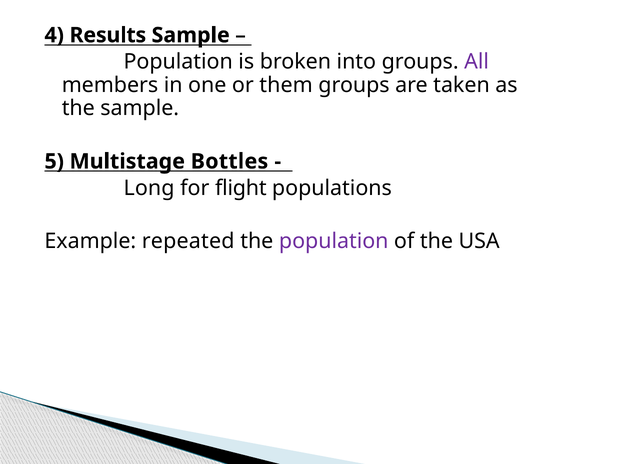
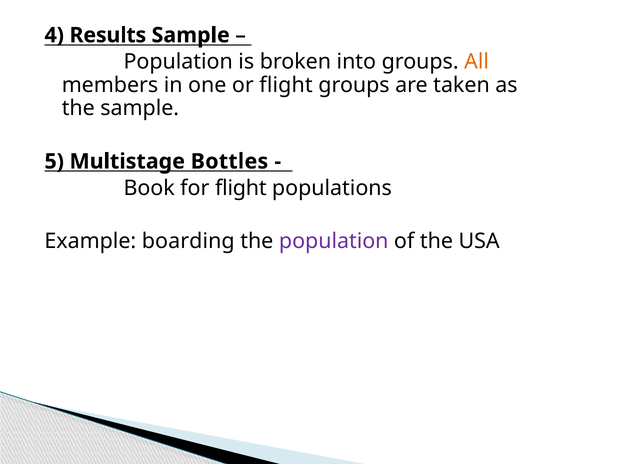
All colour: purple -> orange
or them: them -> flight
Long: Long -> Book
repeated: repeated -> boarding
